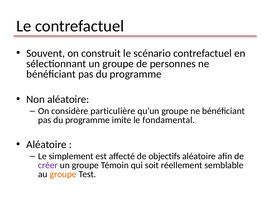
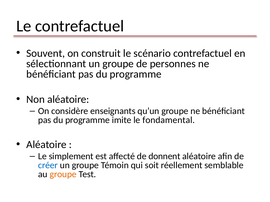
particulière: particulière -> enseignants
objectifs: objectifs -> donnent
créer colour: purple -> blue
